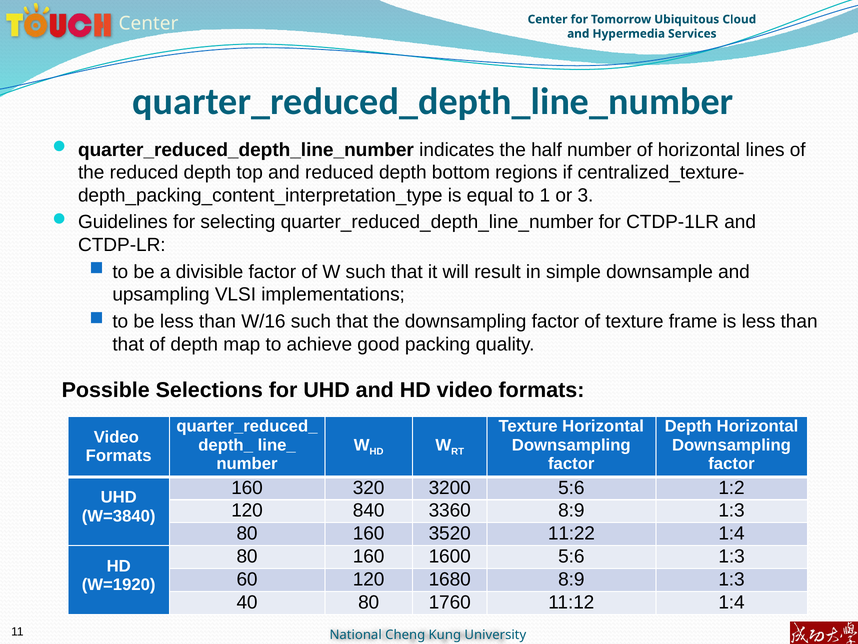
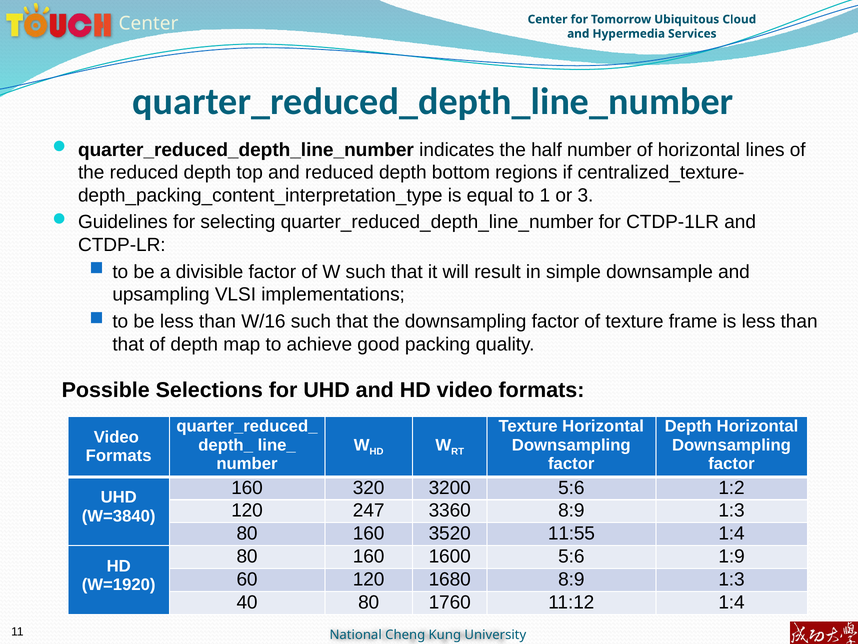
840: 840 -> 247
11:22: 11:22 -> 11:55
5:6 1:3: 1:3 -> 1:9
